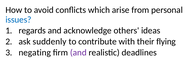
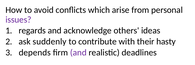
issues colour: blue -> purple
flying: flying -> hasty
negating: negating -> depends
